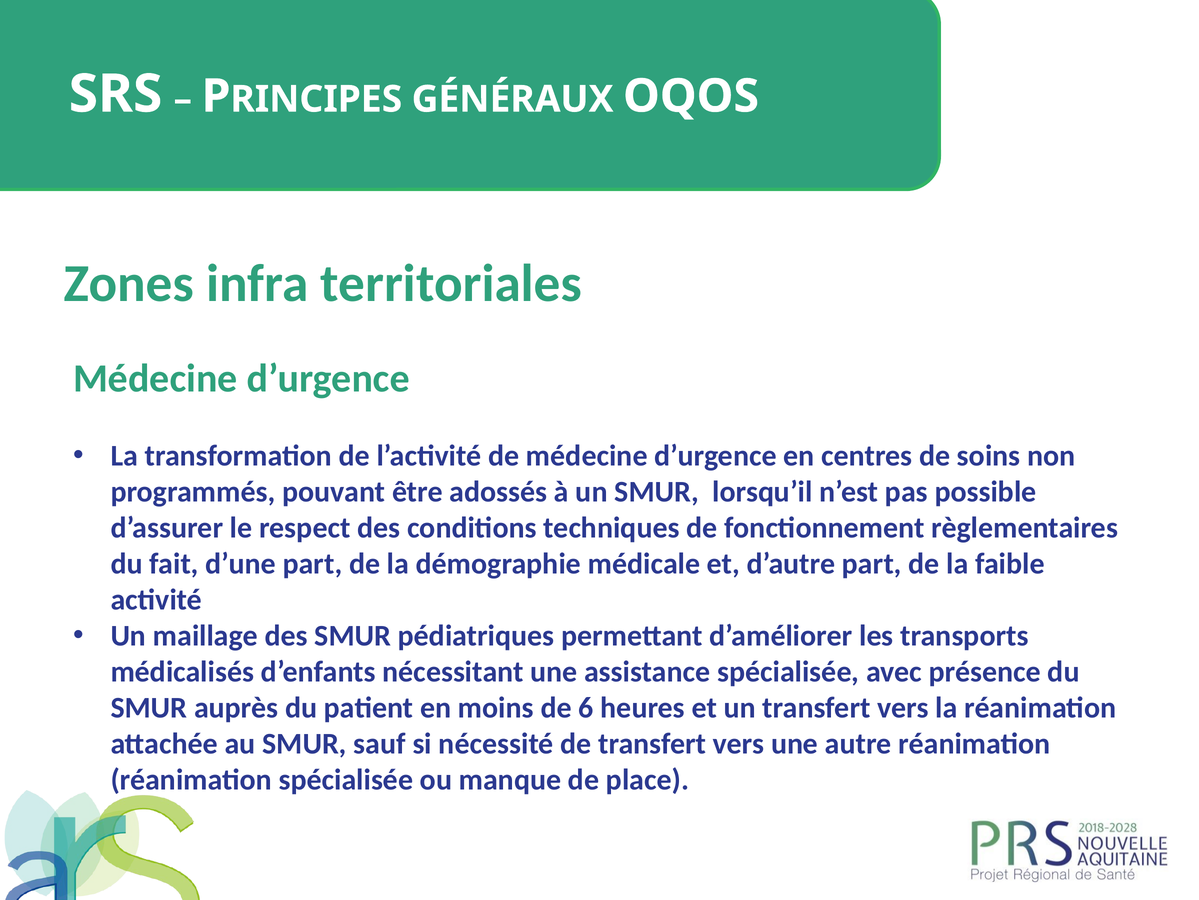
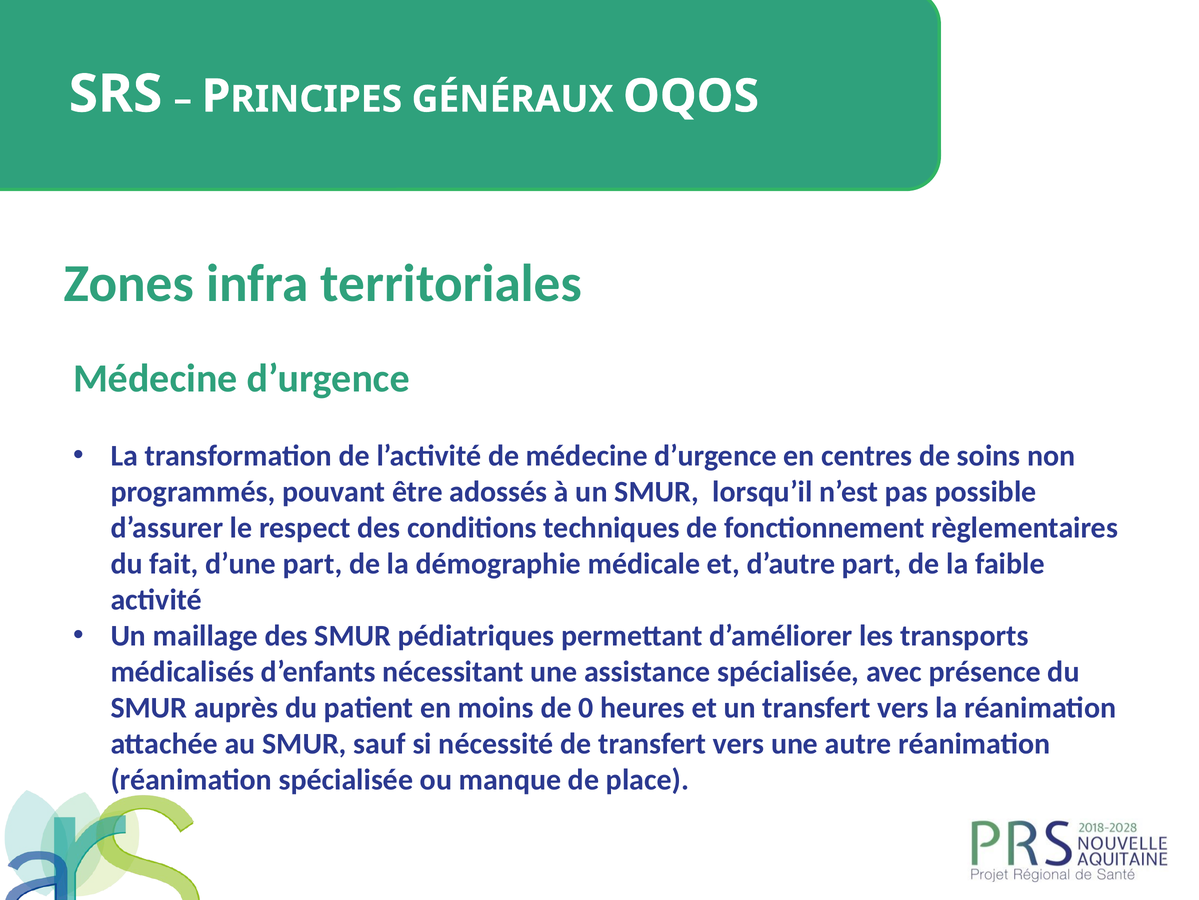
6: 6 -> 0
